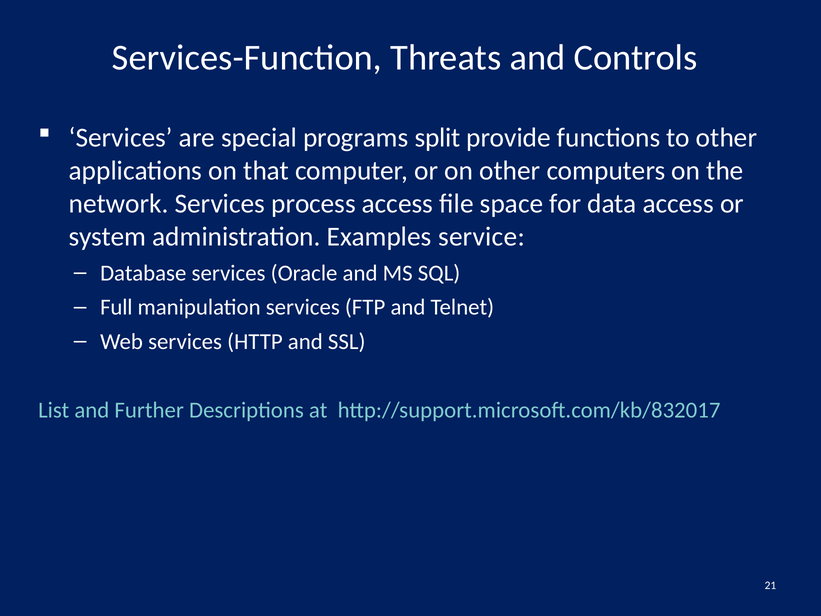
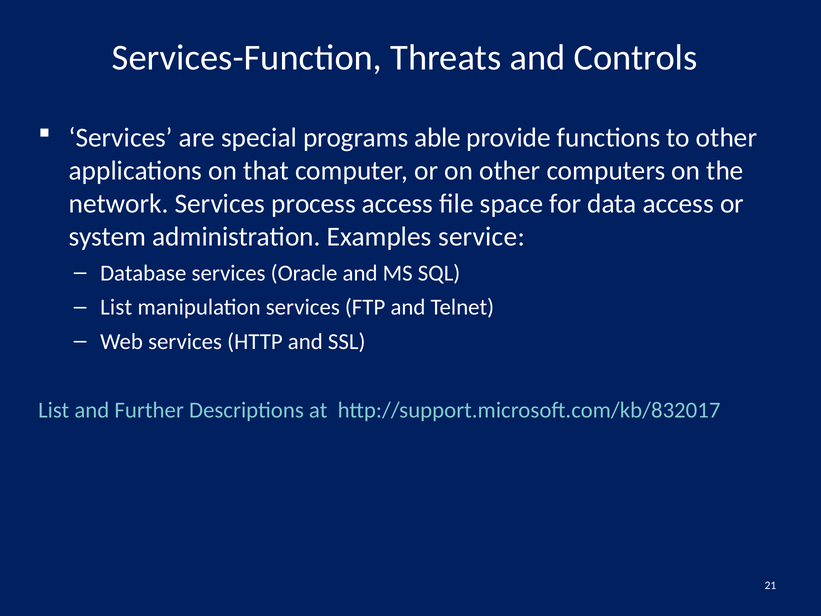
split: split -> able
Full at (116, 307): Full -> List
